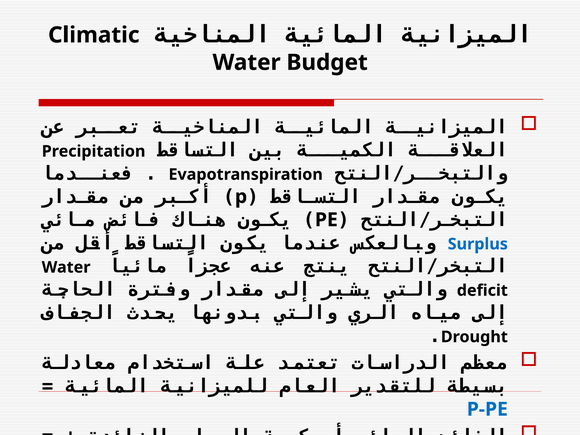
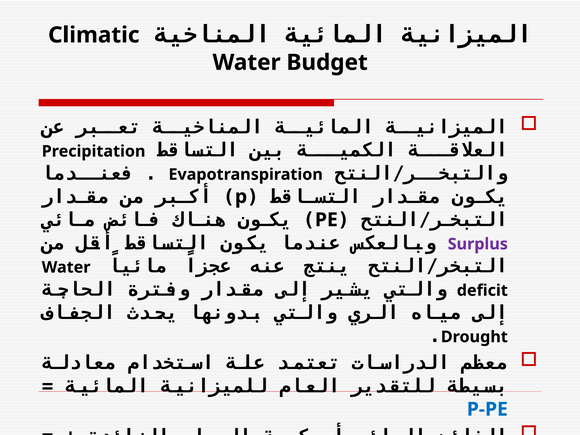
Surplus colour: blue -> purple
